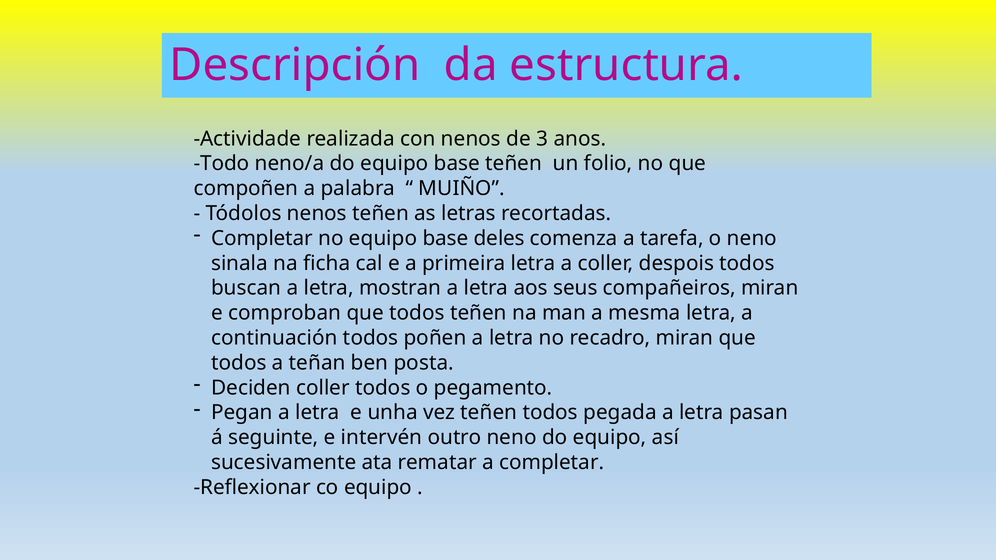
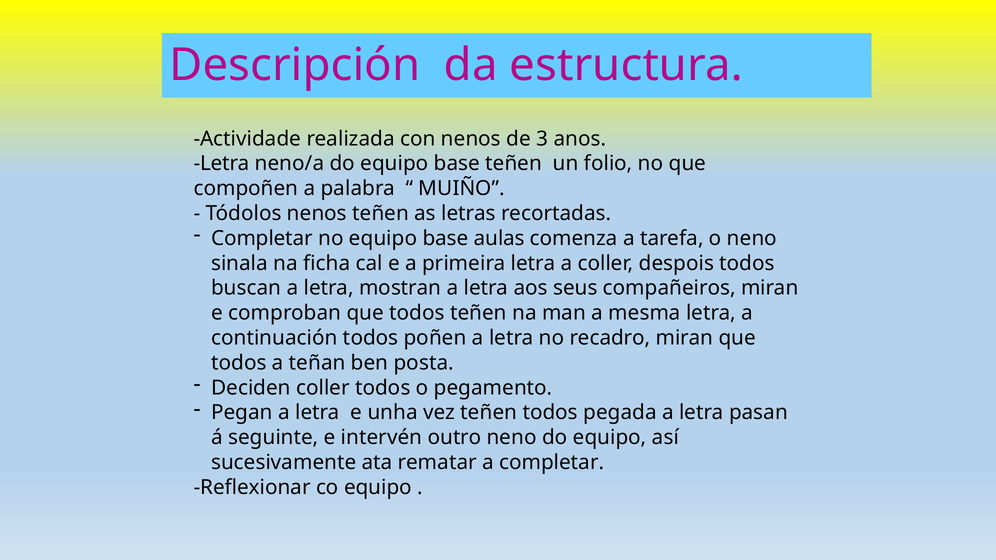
Todo at (221, 164): Todo -> Letra
deles: deles -> aulas
